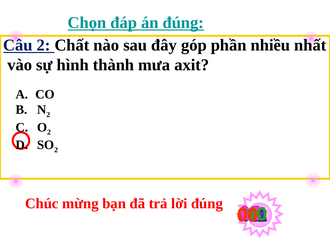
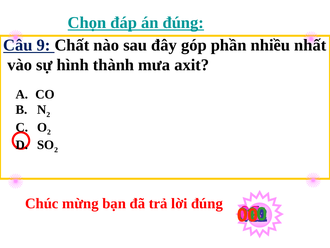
Câu 2: 2 -> 9
